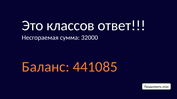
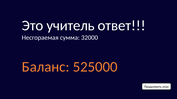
классов: классов -> учитель
441085: 441085 -> 525000
